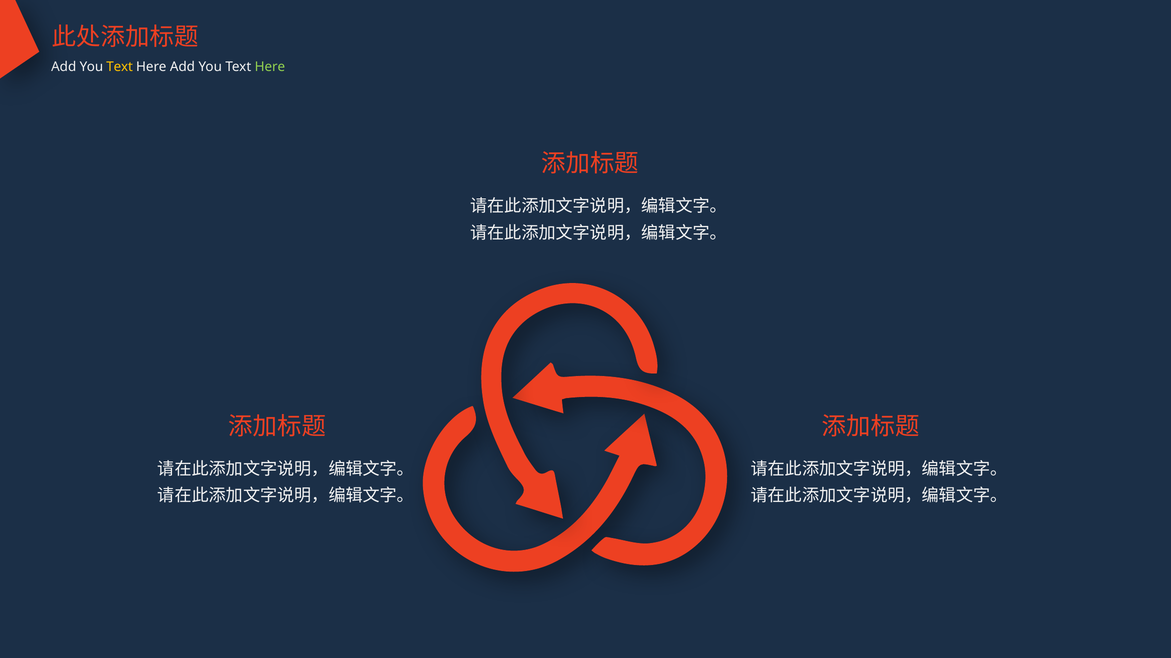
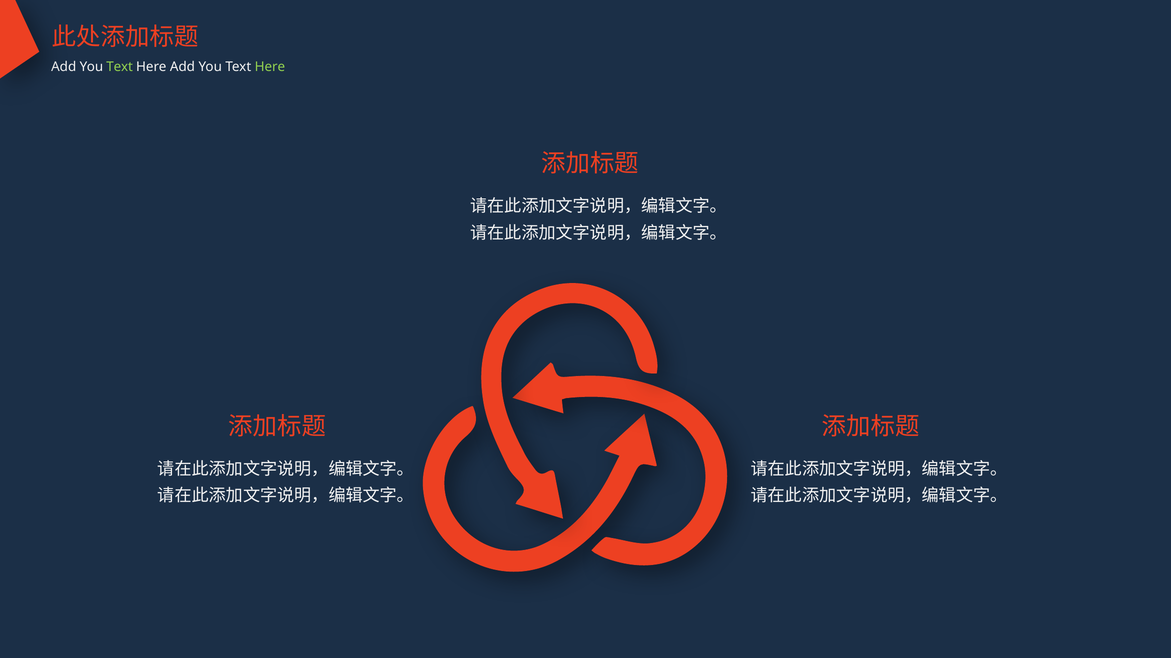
Text at (120, 67) colour: yellow -> light green
